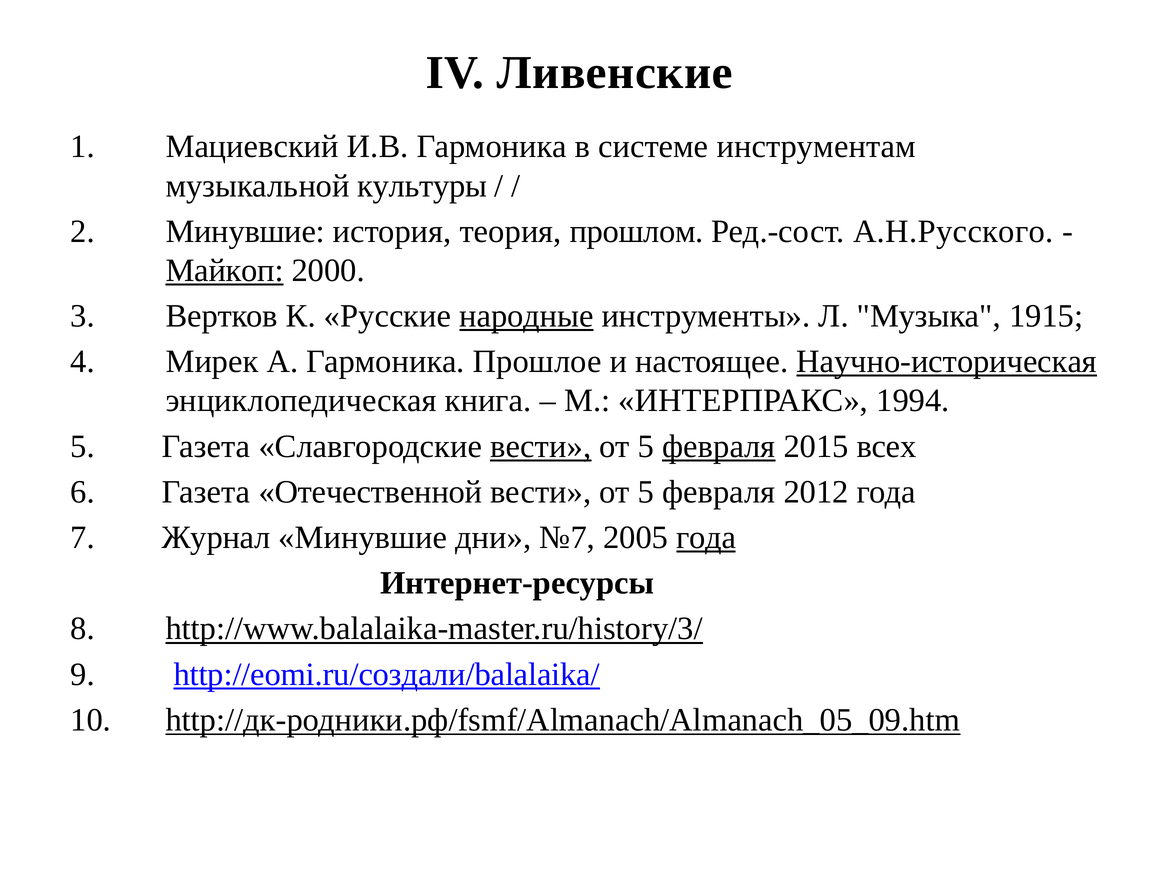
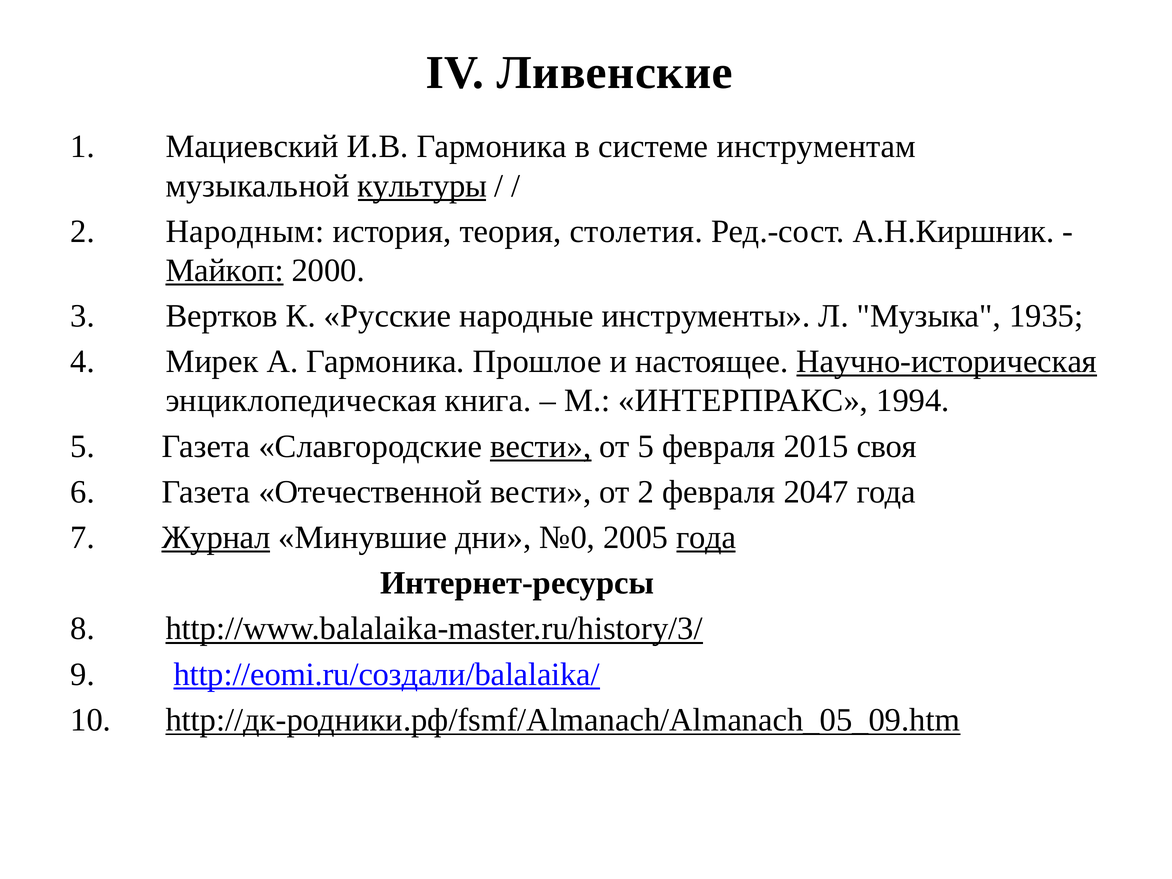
культуры underline: none -> present
Минувшие at (245, 231): Минувшие -> Народным
прошлом: прошлом -> столетия
А.Н.Русского: А.Н.Русского -> А.Н.Киршник
народные underline: present -> none
1915: 1915 -> 1935
февраля at (719, 446) underline: present -> none
всех: всех -> своя
5 at (646, 492): 5 -> 2
2012: 2012 -> 2047
Журнал underline: none -> present
№7: №7 -> №0
